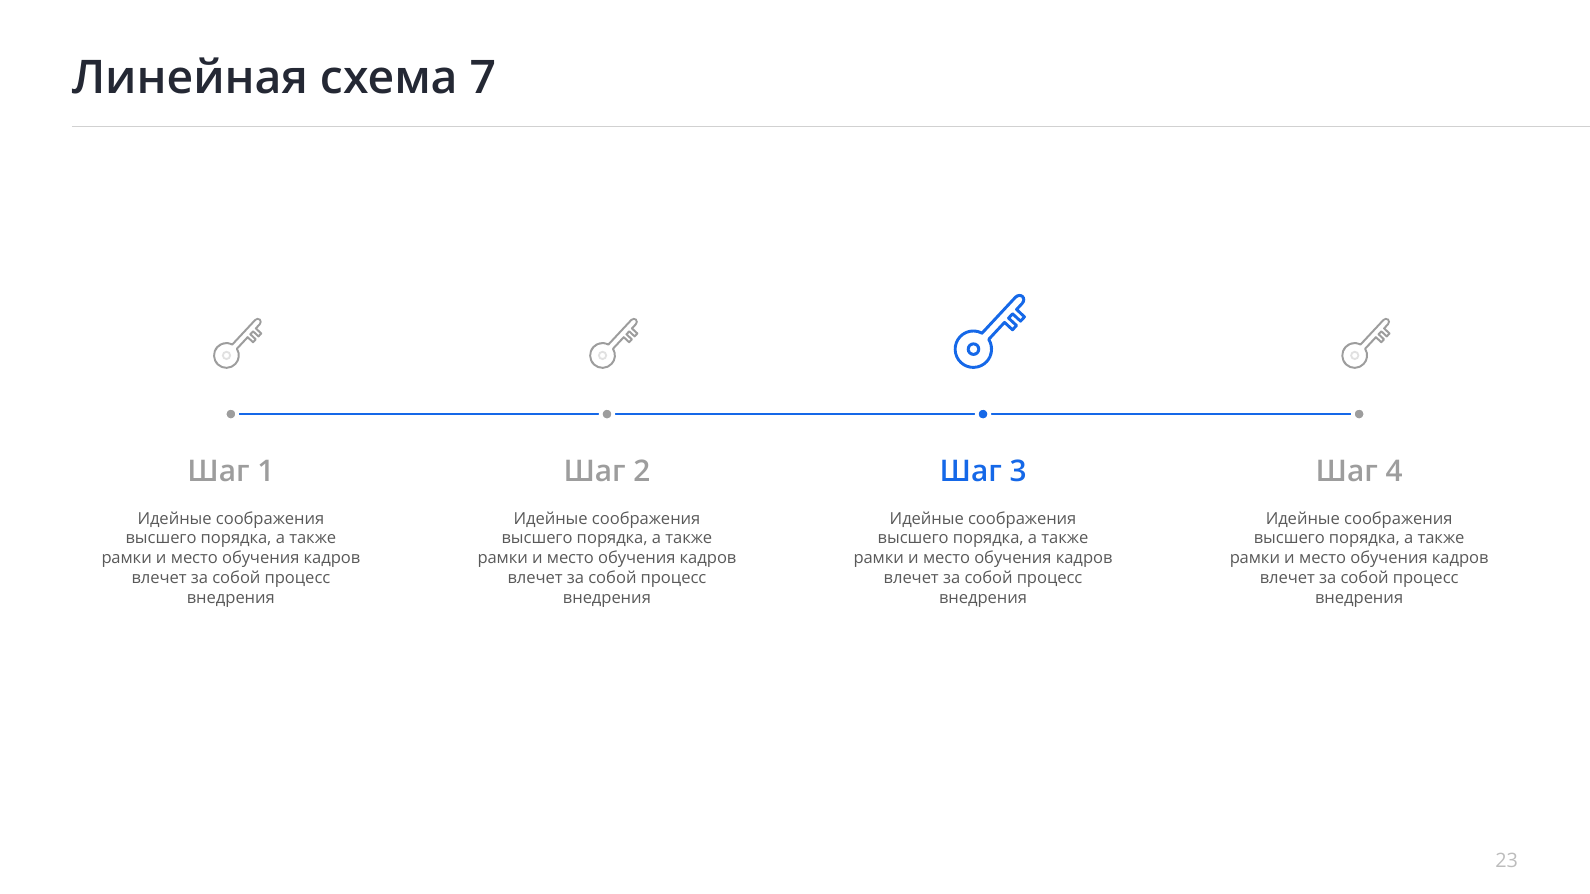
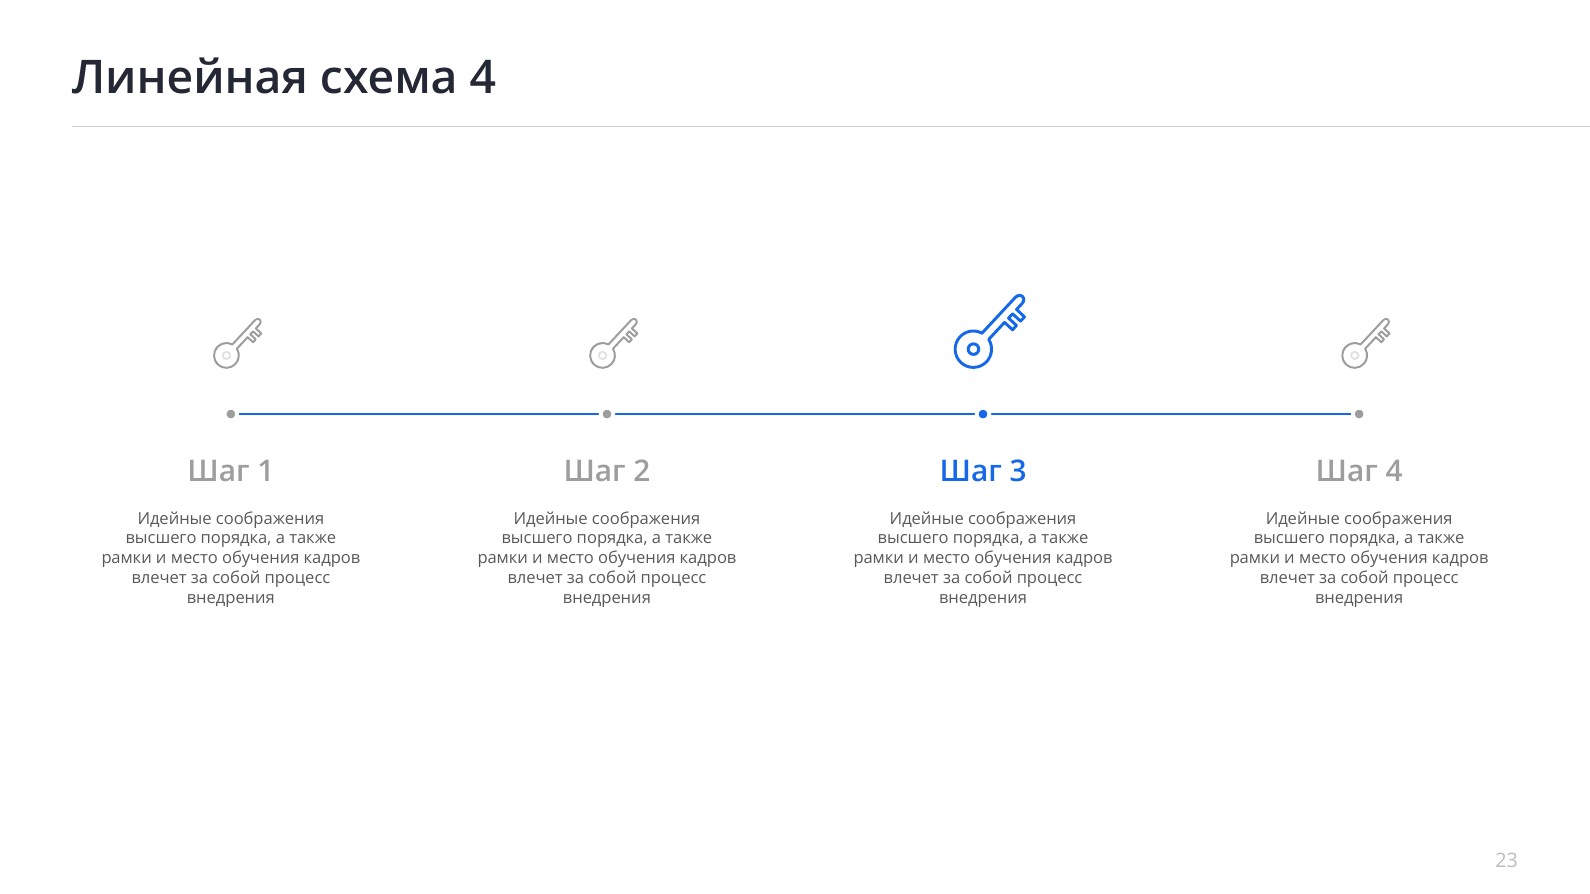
схема 7: 7 -> 4
